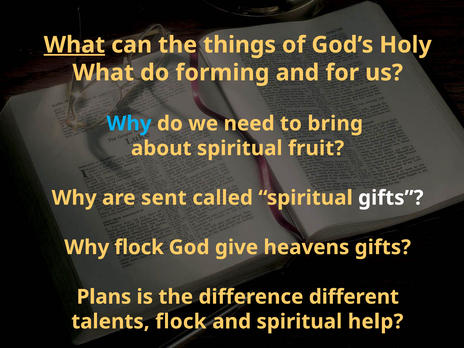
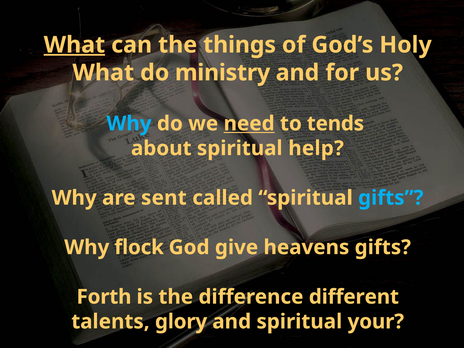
forming: forming -> ministry
need underline: none -> present
bring: bring -> tends
spiritual fruit: fruit -> help
gifts at (391, 198) colour: white -> light blue
Plans: Plans -> Forth
talents flock: flock -> glory
help: help -> your
